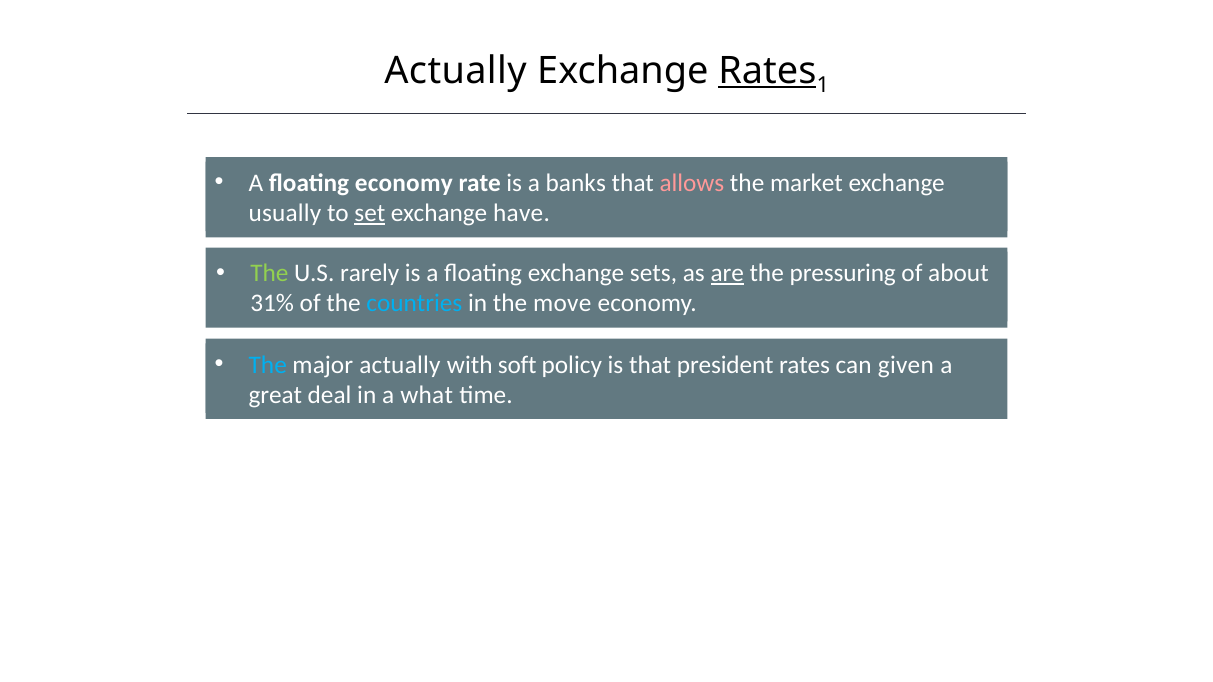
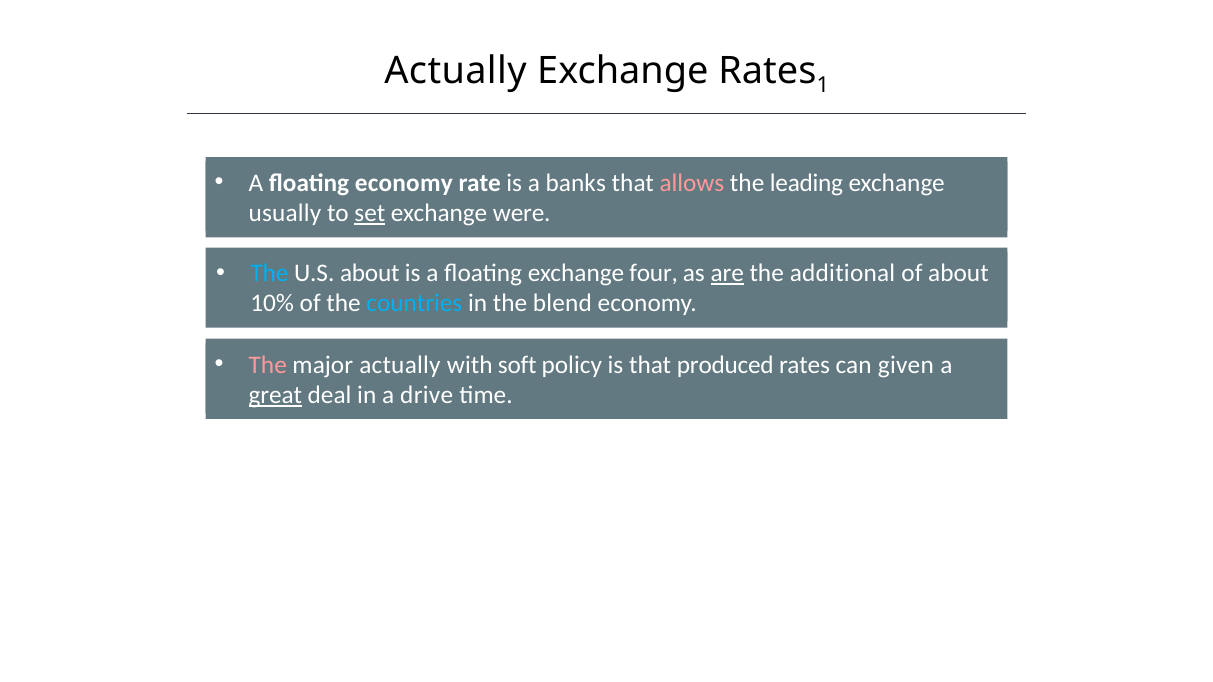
Rates at (767, 71) underline: present -> none
market: market -> leading
have: have -> were
The at (269, 273) colour: light green -> light blue
U.S rarely: rarely -> about
sets: sets -> four
pressuring: pressuring -> additional
31%: 31% -> 10%
move: move -> blend
The at (268, 365) colour: light blue -> pink
president: president -> produced
great underline: none -> present
what: what -> drive
